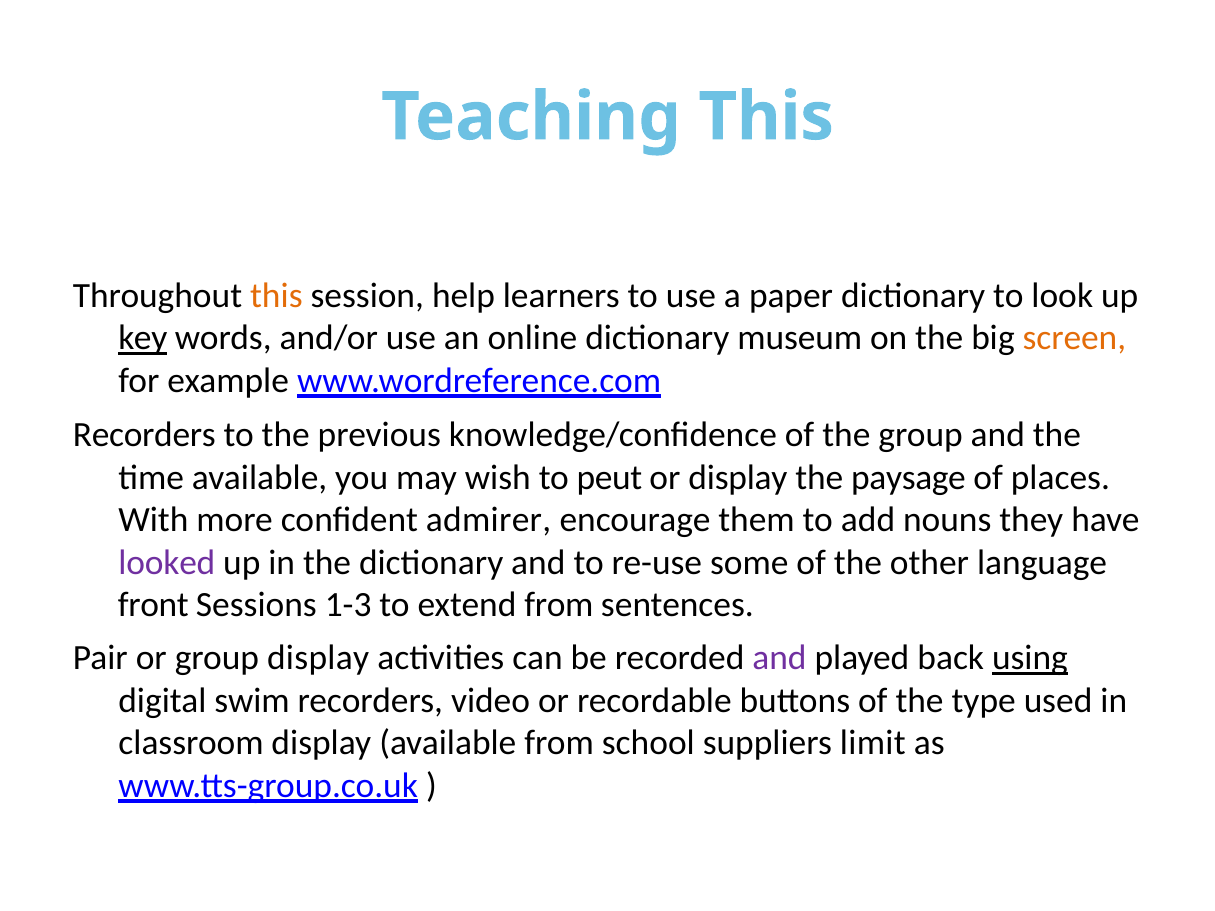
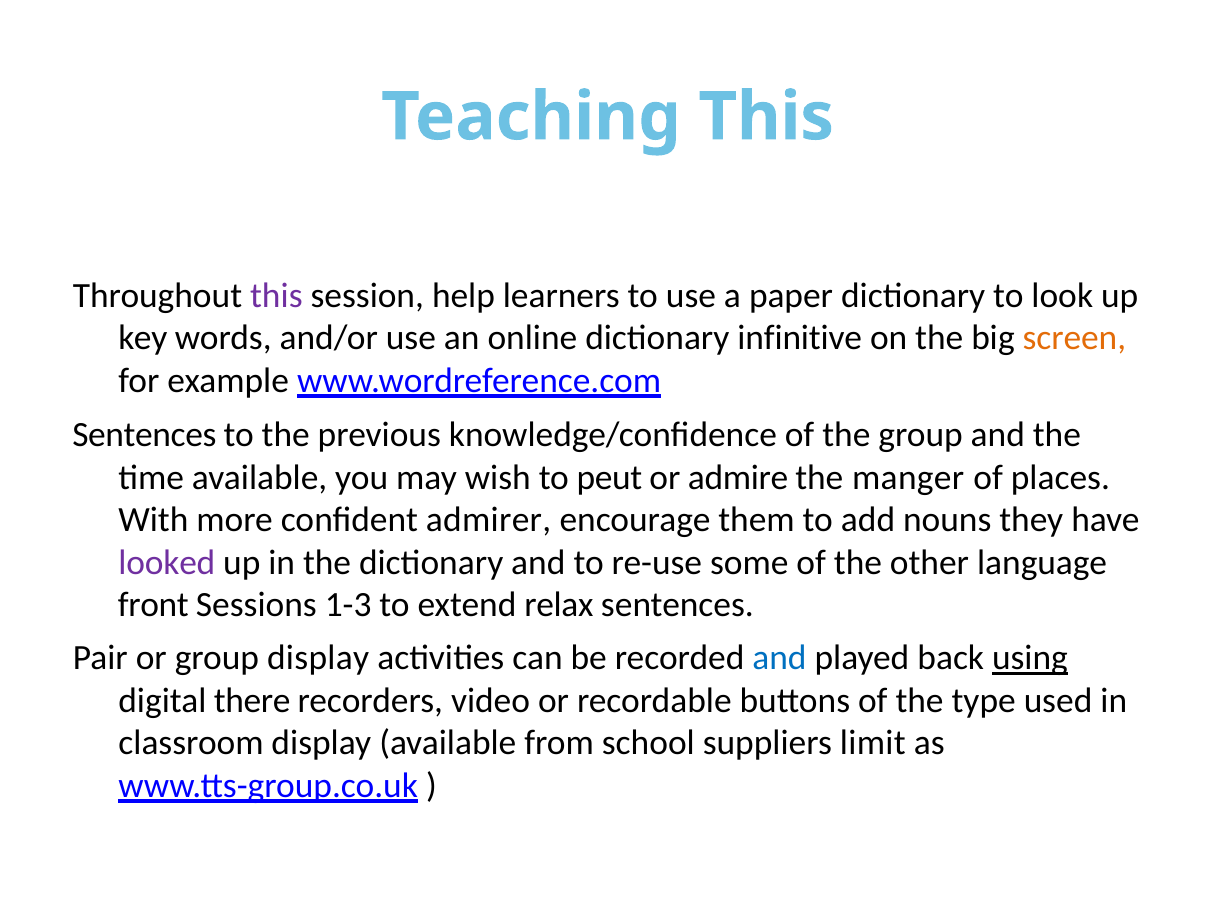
this at (276, 296) colour: orange -> purple
key underline: present -> none
museum: museum -> infinitive
Recorders at (144, 435): Recorders -> Sentences
or display: display -> admire
paysage: paysage -> manger
extend from: from -> relax
and at (779, 658) colour: purple -> blue
swim: swim -> there
